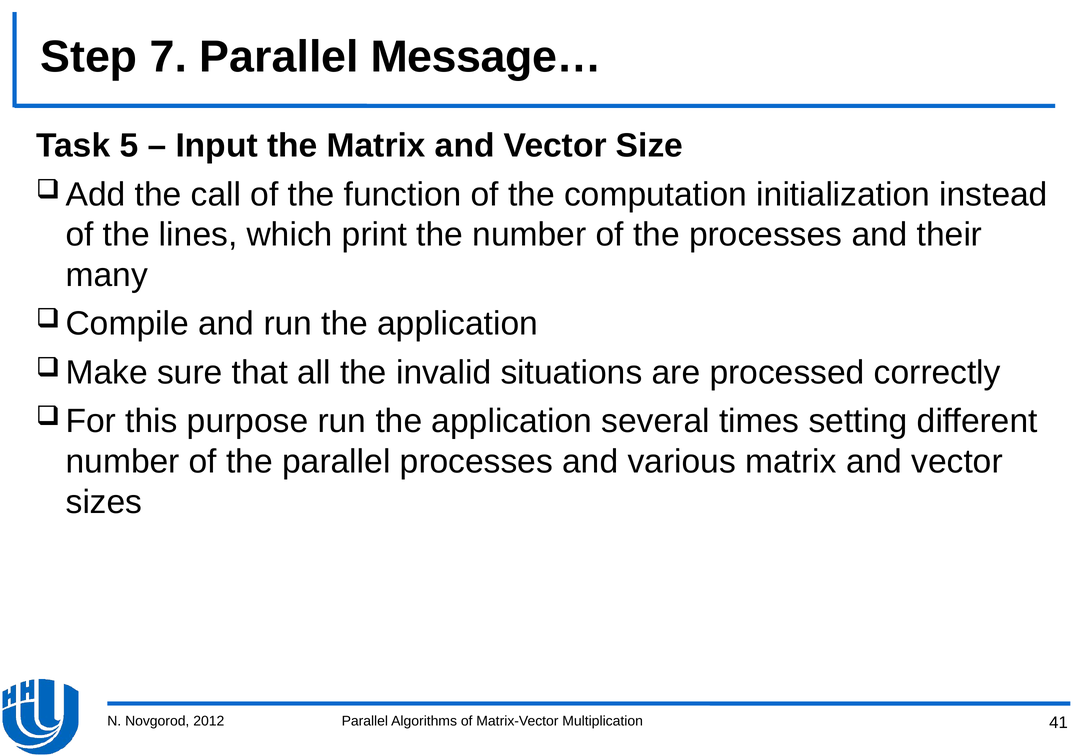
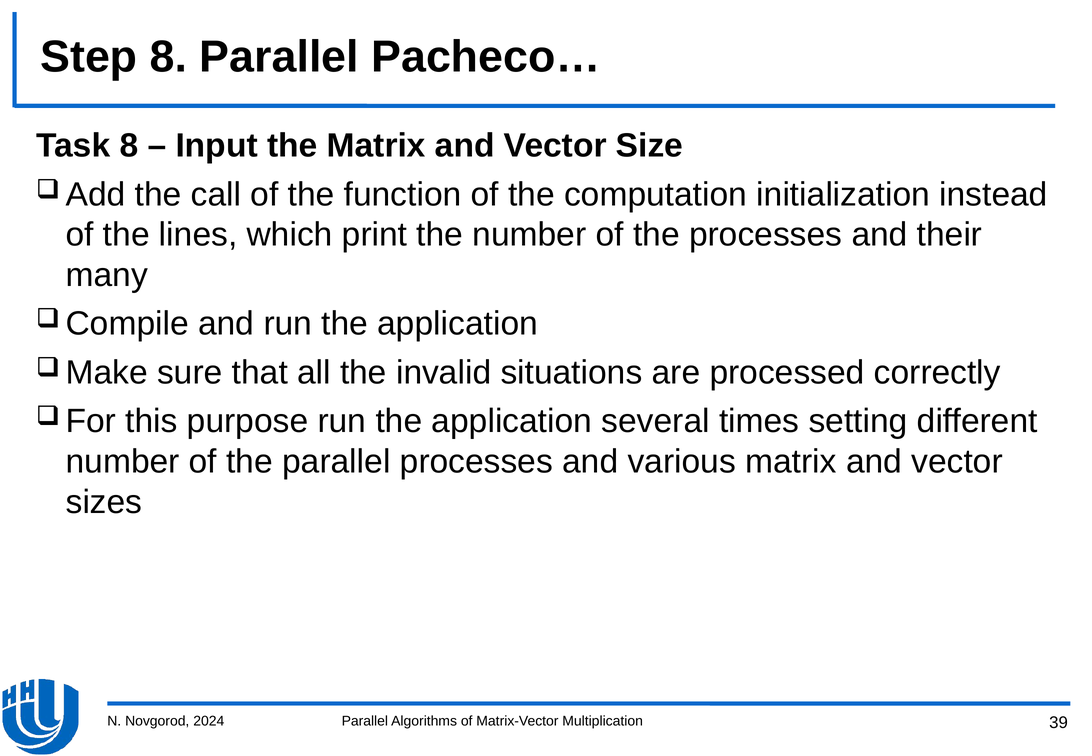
Step 7: 7 -> 8
Message…: Message… -> Pacheco…
Task 5: 5 -> 8
2012: 2012 -> 2024
41: 41 -> 39
